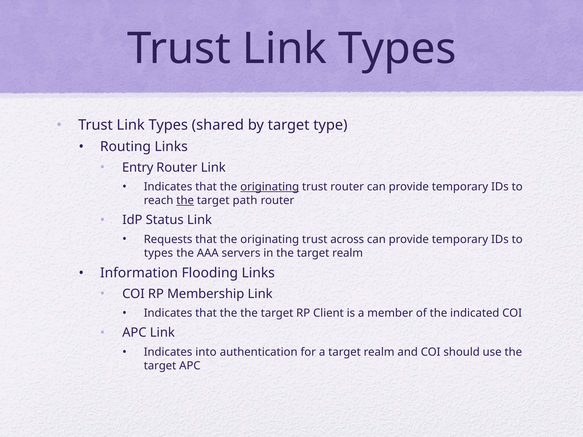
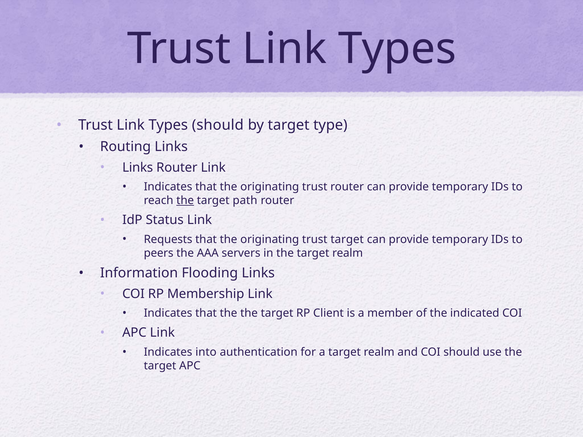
Types shared: shared -> should
Entry at (138, 168): Entry -> Links
originating at (270, 187) underline: present -> none
trust across: across -> target
types at (159, 253): types -> peers
